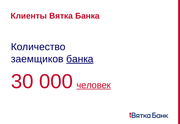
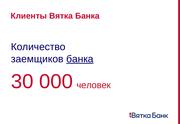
человек underline: present -> none
